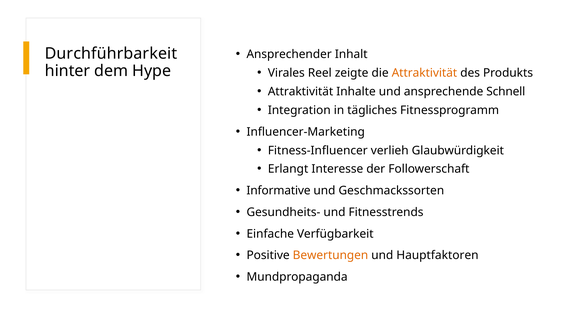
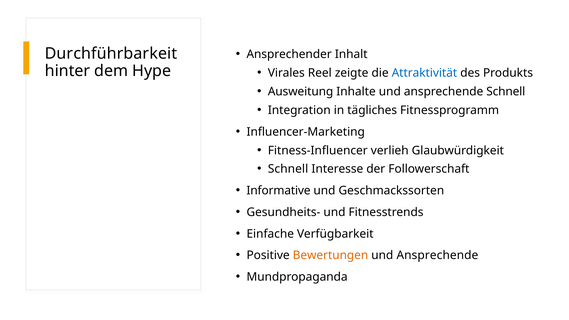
Attraktivität at (424, 73) colour: orange -> blue
Attraktivität at (301, 92): Attraktivität -> Ausweitung
Erlangt at (288, 169): Erlangt -> Schnell
Hauptfaktoren at (437, 255): Hauptfaktoren -> Ansprechende
